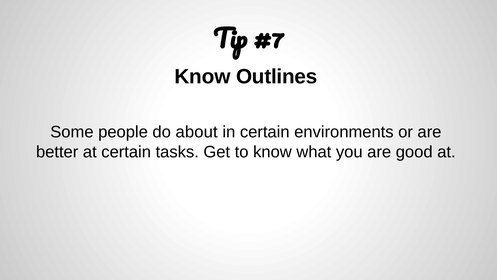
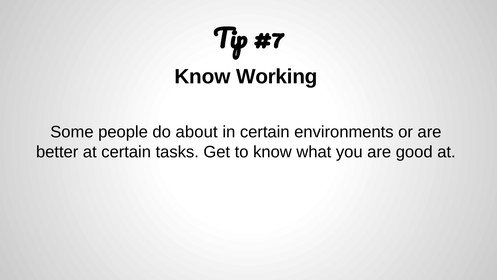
Outlines: Outlines -> Working
